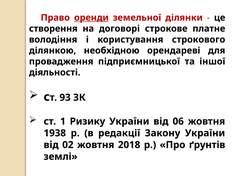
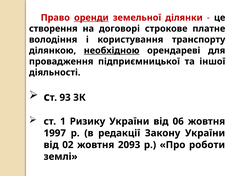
строкового: строкового -> транспорту
необхідною underline: none -> present
1938: 1938 -> 1997
2018: 2018 -> 2093
ґрунтів: ґрунтів -> роботи
